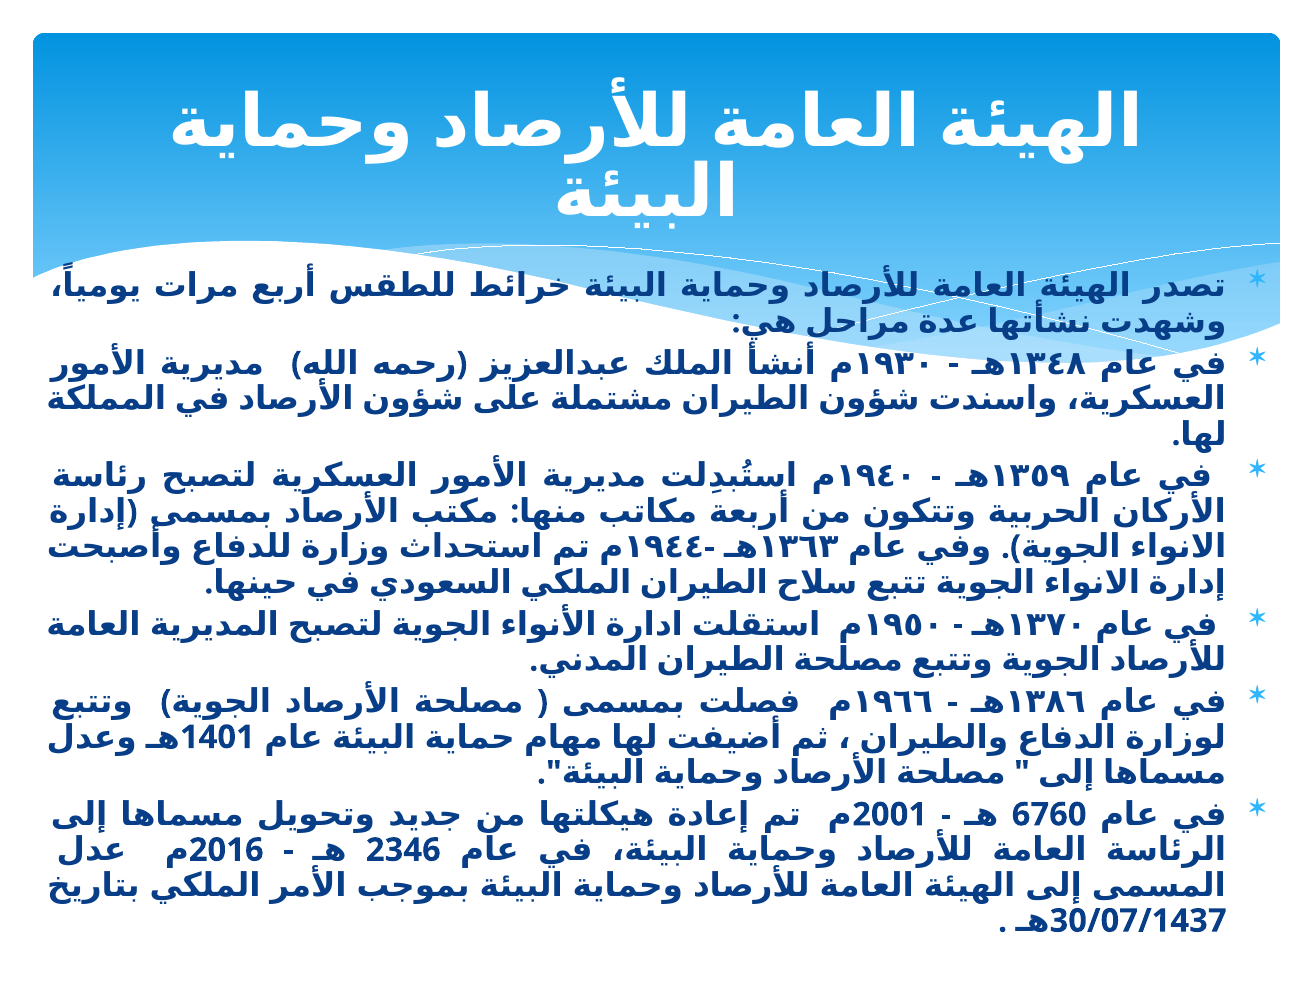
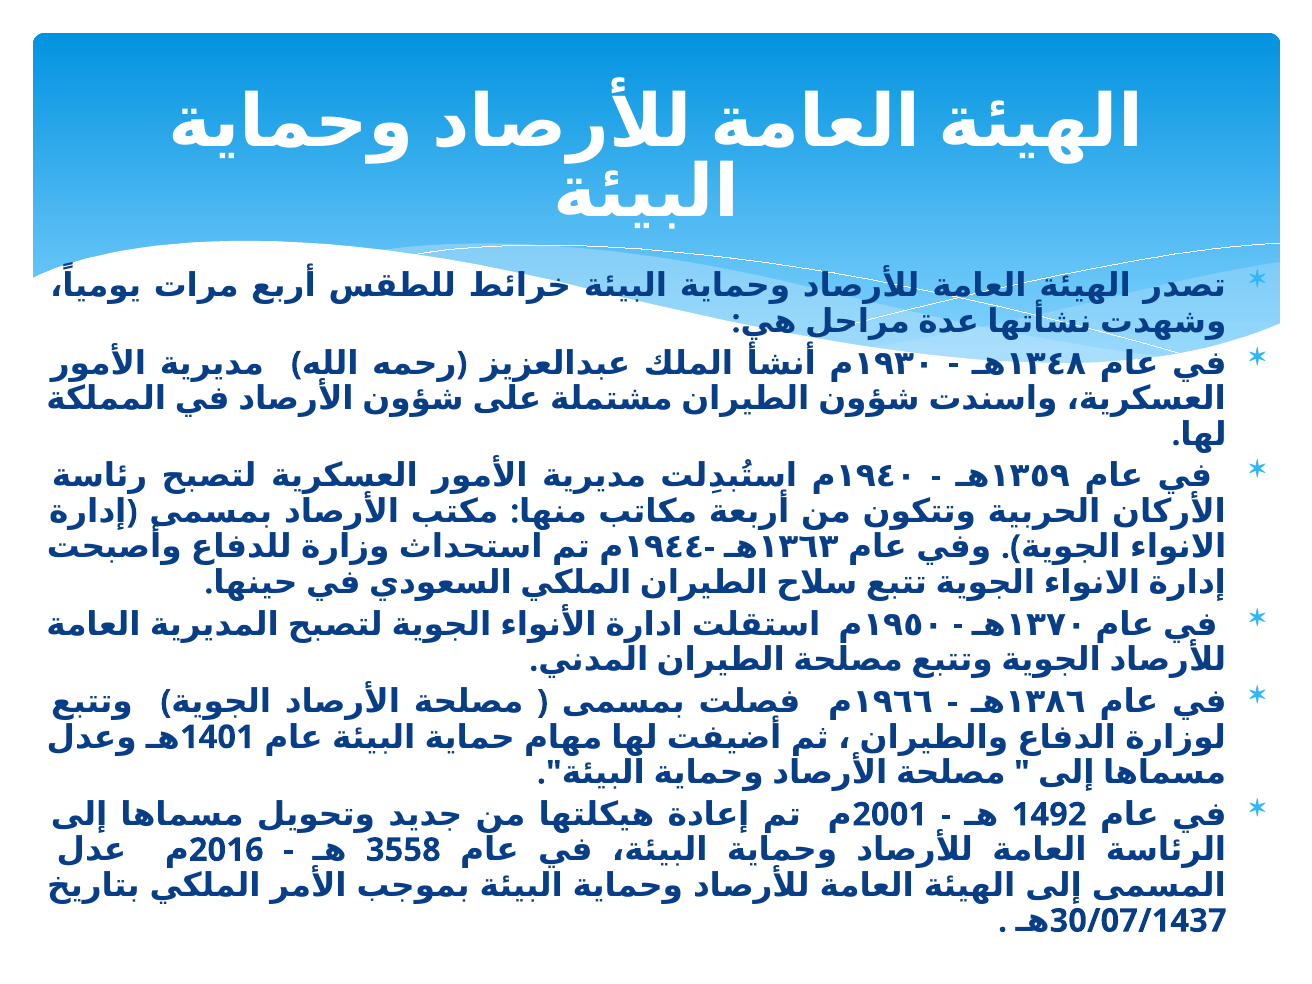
6760: 6760 -> 1492
2346: 2346 -> 3558
